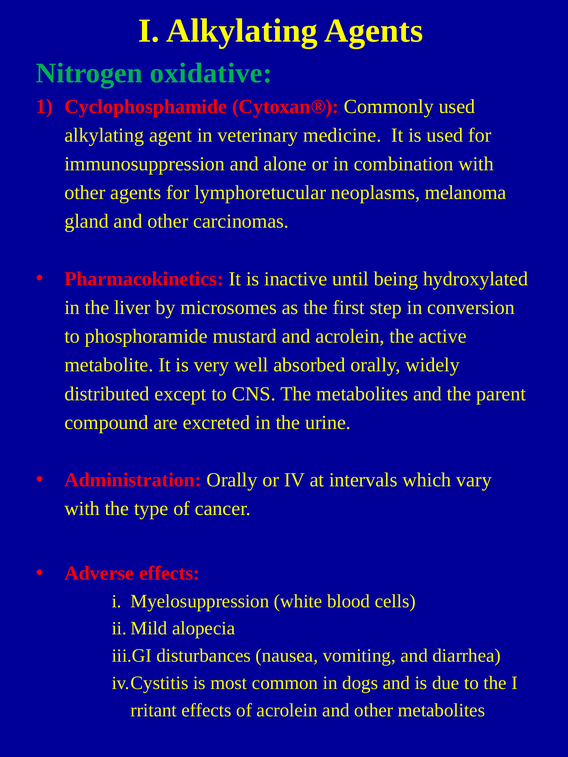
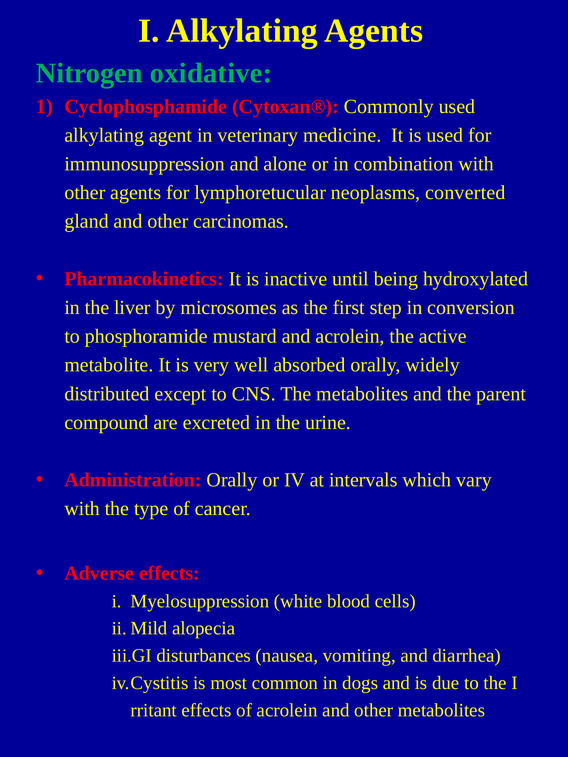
melanoma: melanoma -> converted
